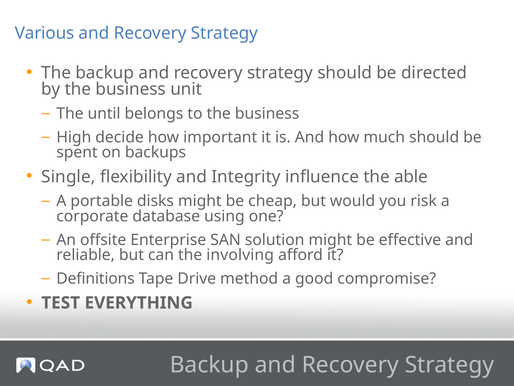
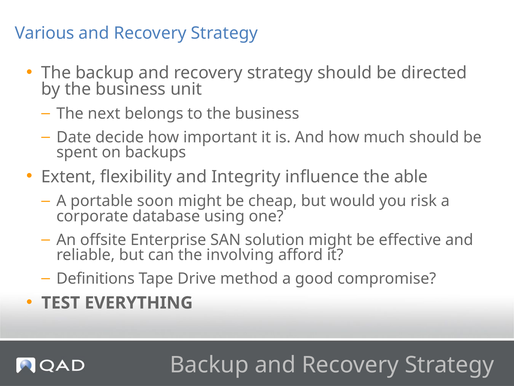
until: until -> next
High: High -> Date
Single: Single -> Extent
disks: disks -> soon
